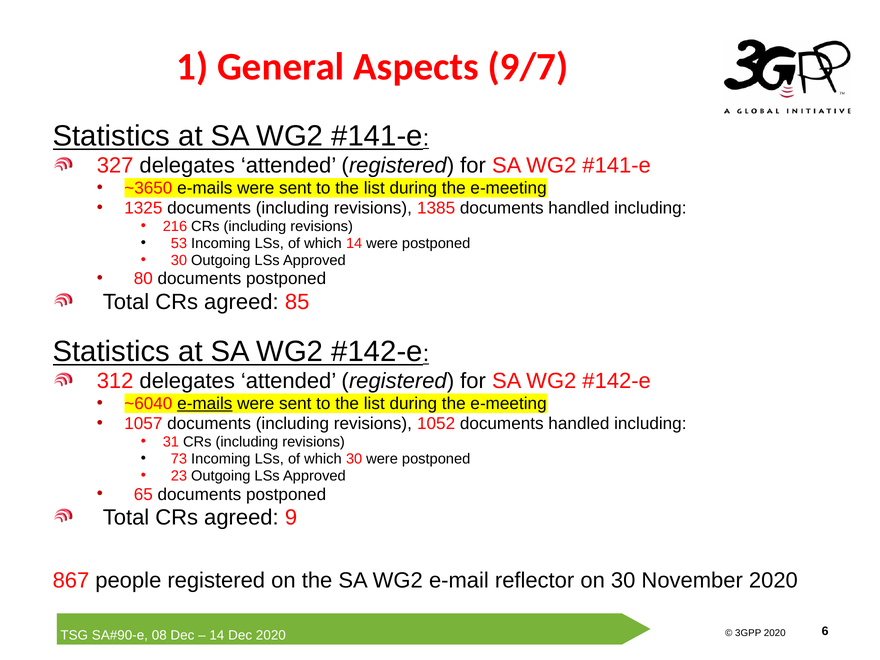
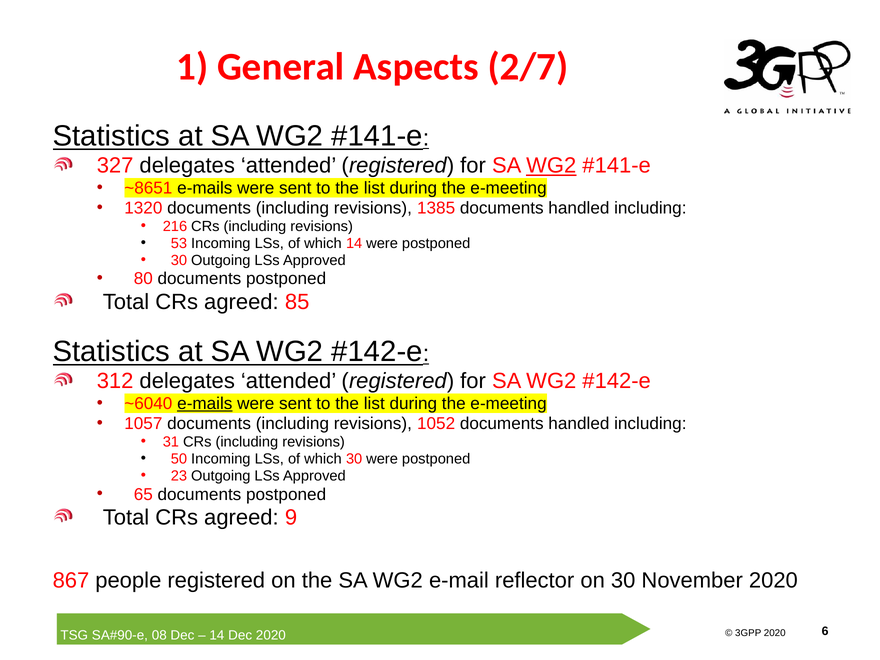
9/7: 9/7 -> 2/7
WG2 at (551, 166) underline: none -> present
~3650: ~3650 -> ~8651
1325: 1325 -> 1320
73: 73 -> 50
